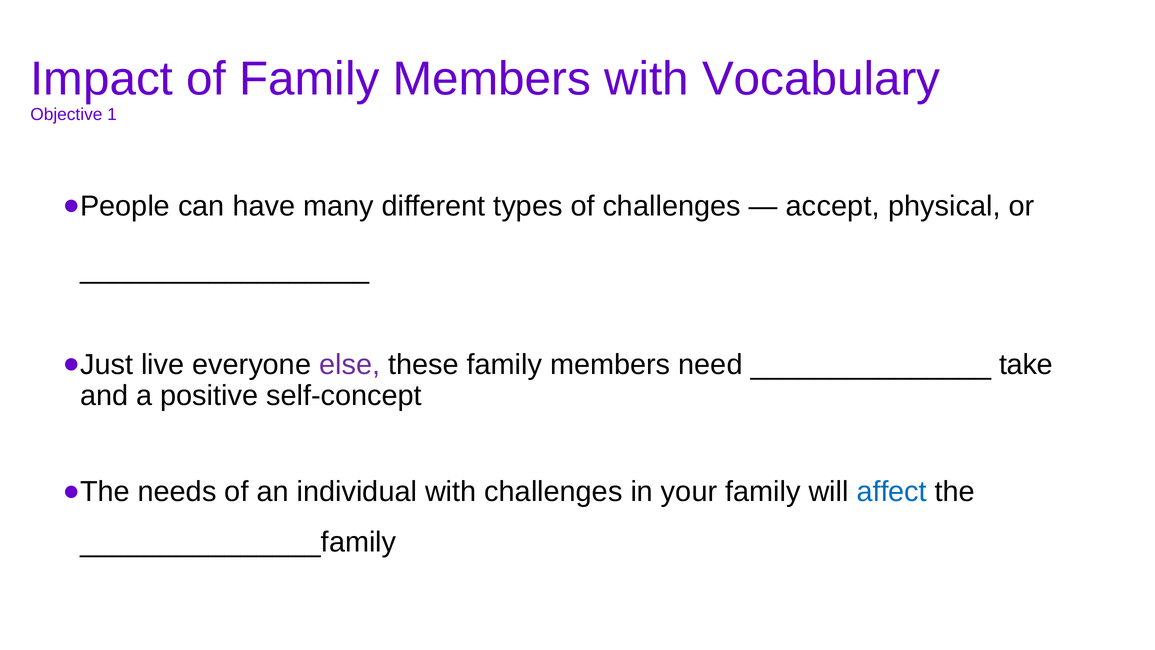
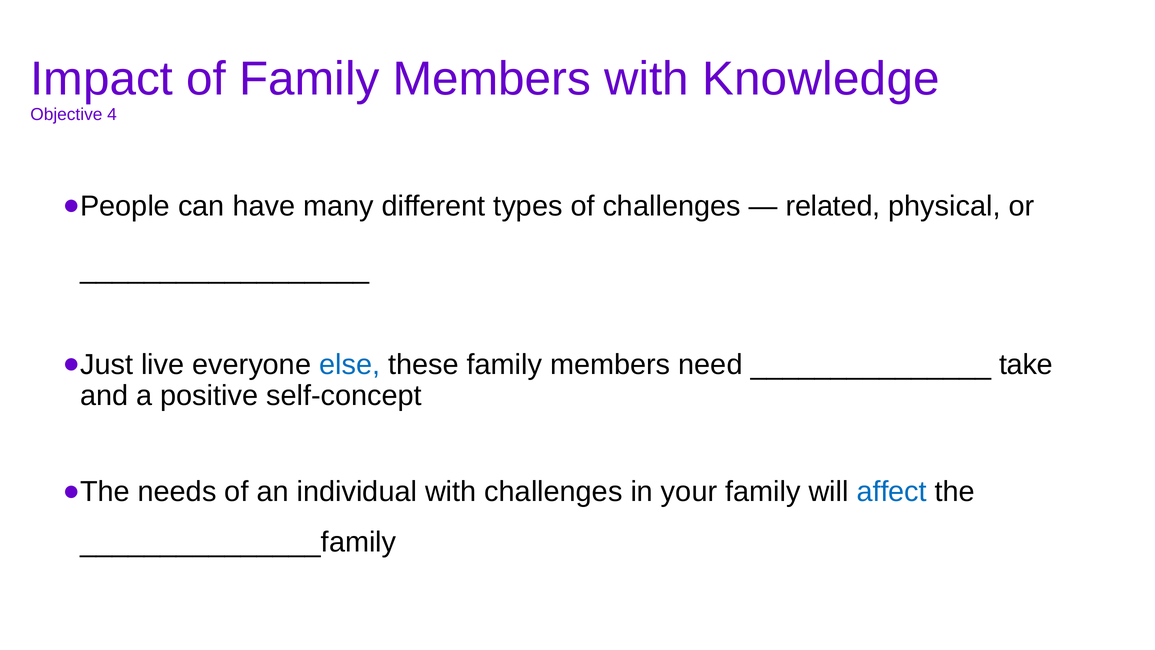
Vocabulary: Vocabulary -> Knowledge
1: 1 -> 4
accept: accept -> related
else colour: purple -> blue
